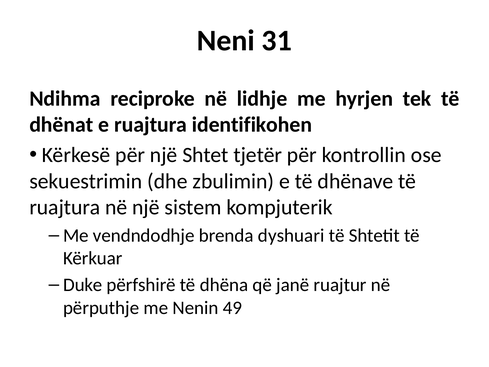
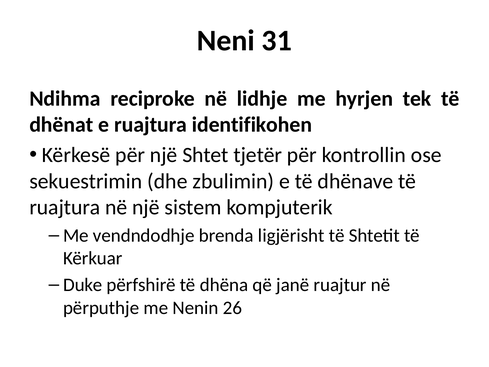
dyshuari: dyshuari -> ligjërisht
49: 49 -> 26
